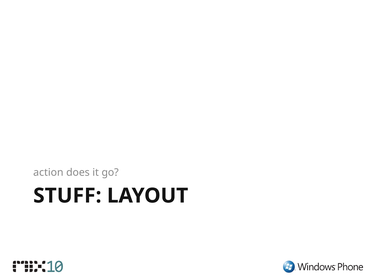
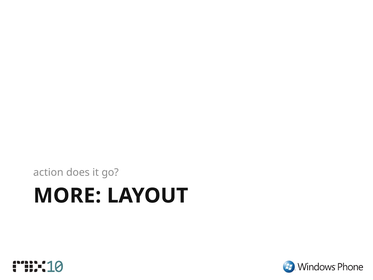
STUFF: STUFF -> MORE
